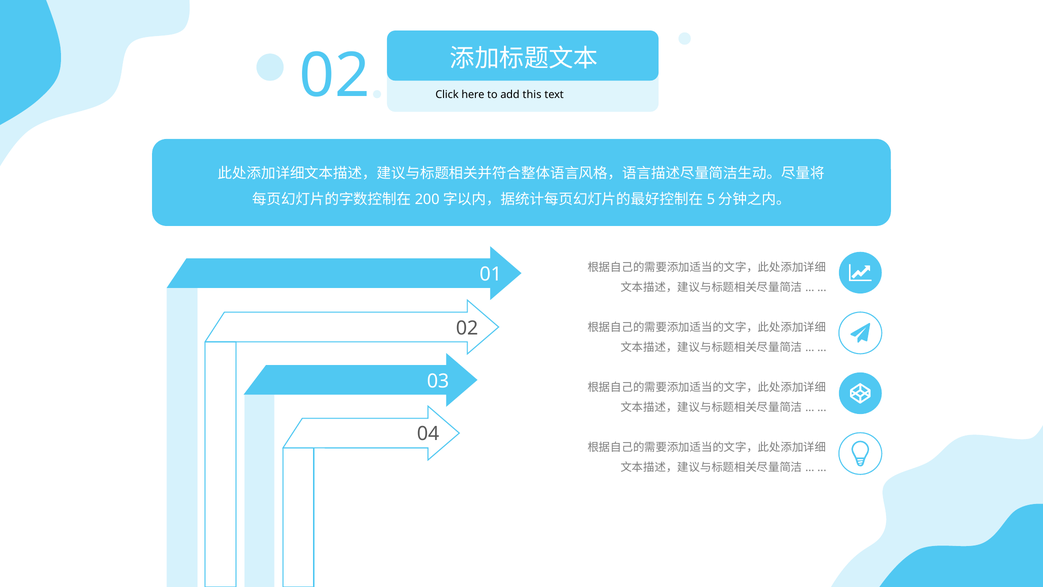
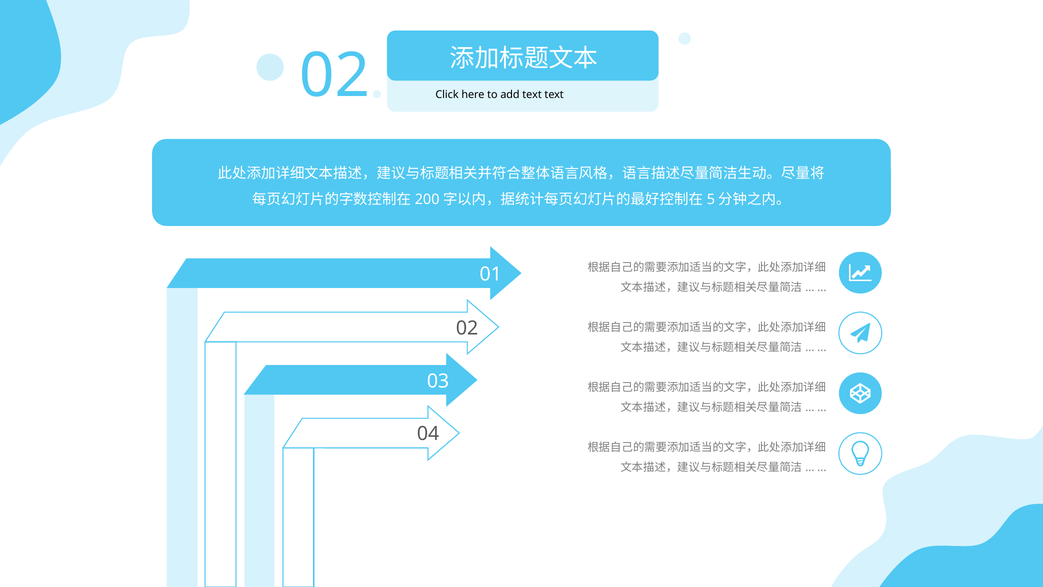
add this: this -> text
